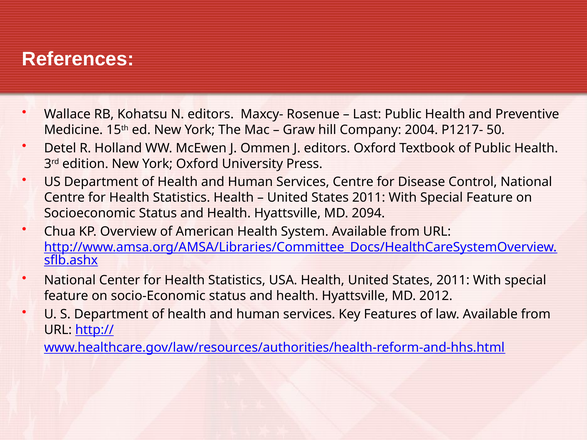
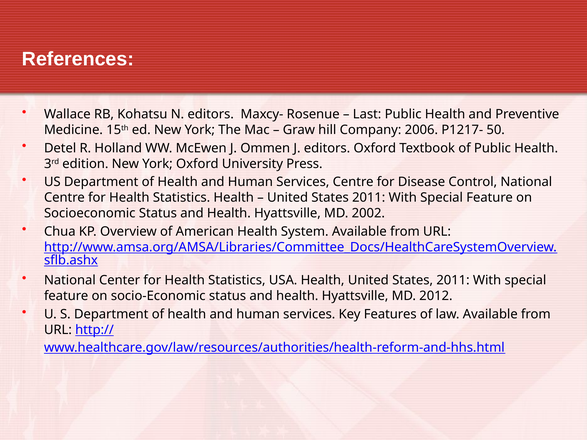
2004: 2004 -> 2006
2094: 2094 -> 2002
